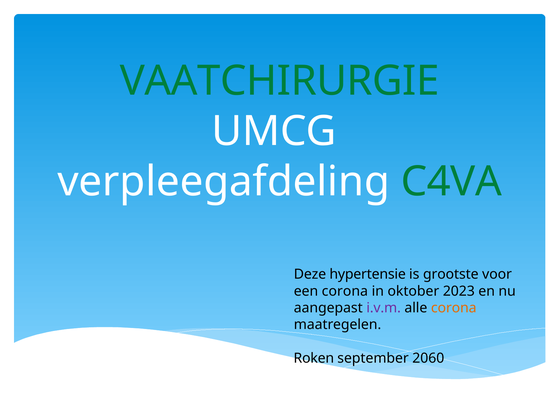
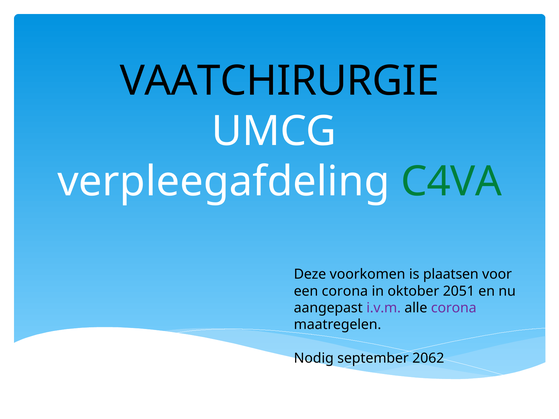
VAATCHIRURGIE colour: green -> black
hypertensie: hypertensie -> voorkomen
grootste: grootste -> plaatsen
2023: 2023 -> 2051
corona at (454, 308) colour: orange -> purple
Roken: Roken -> Nodig
2060: 2060 -> 2062
